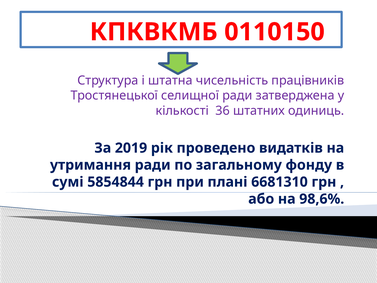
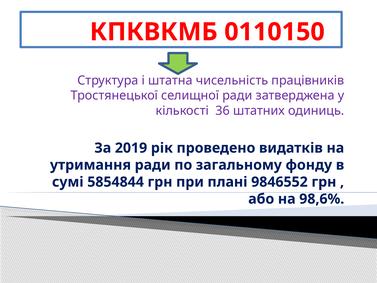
6681310: 6681310 -> 9846552
